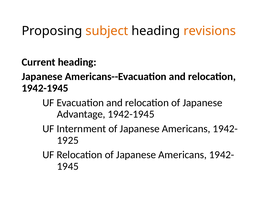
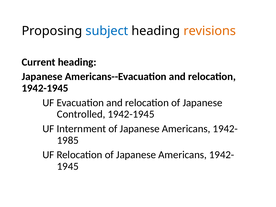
subject colour: orange -> blue
Advantage: Advantage -> Controlled
1925: 1925 -> 1985
